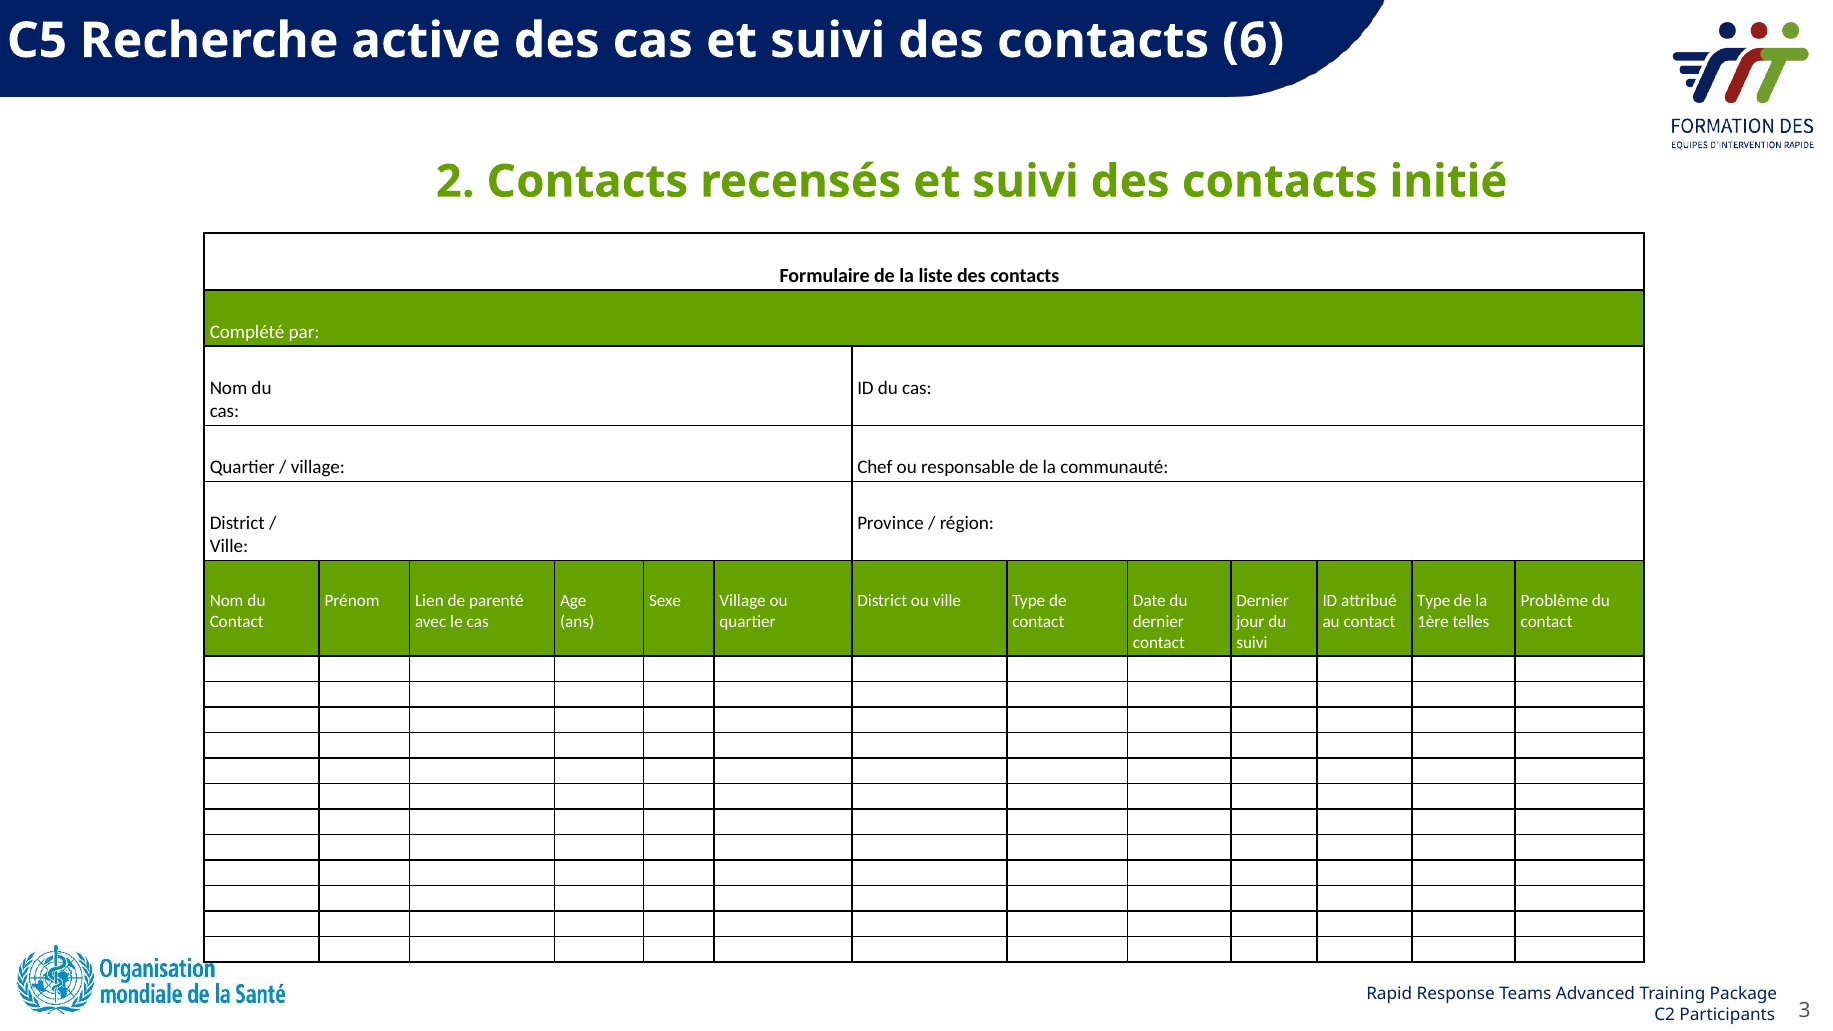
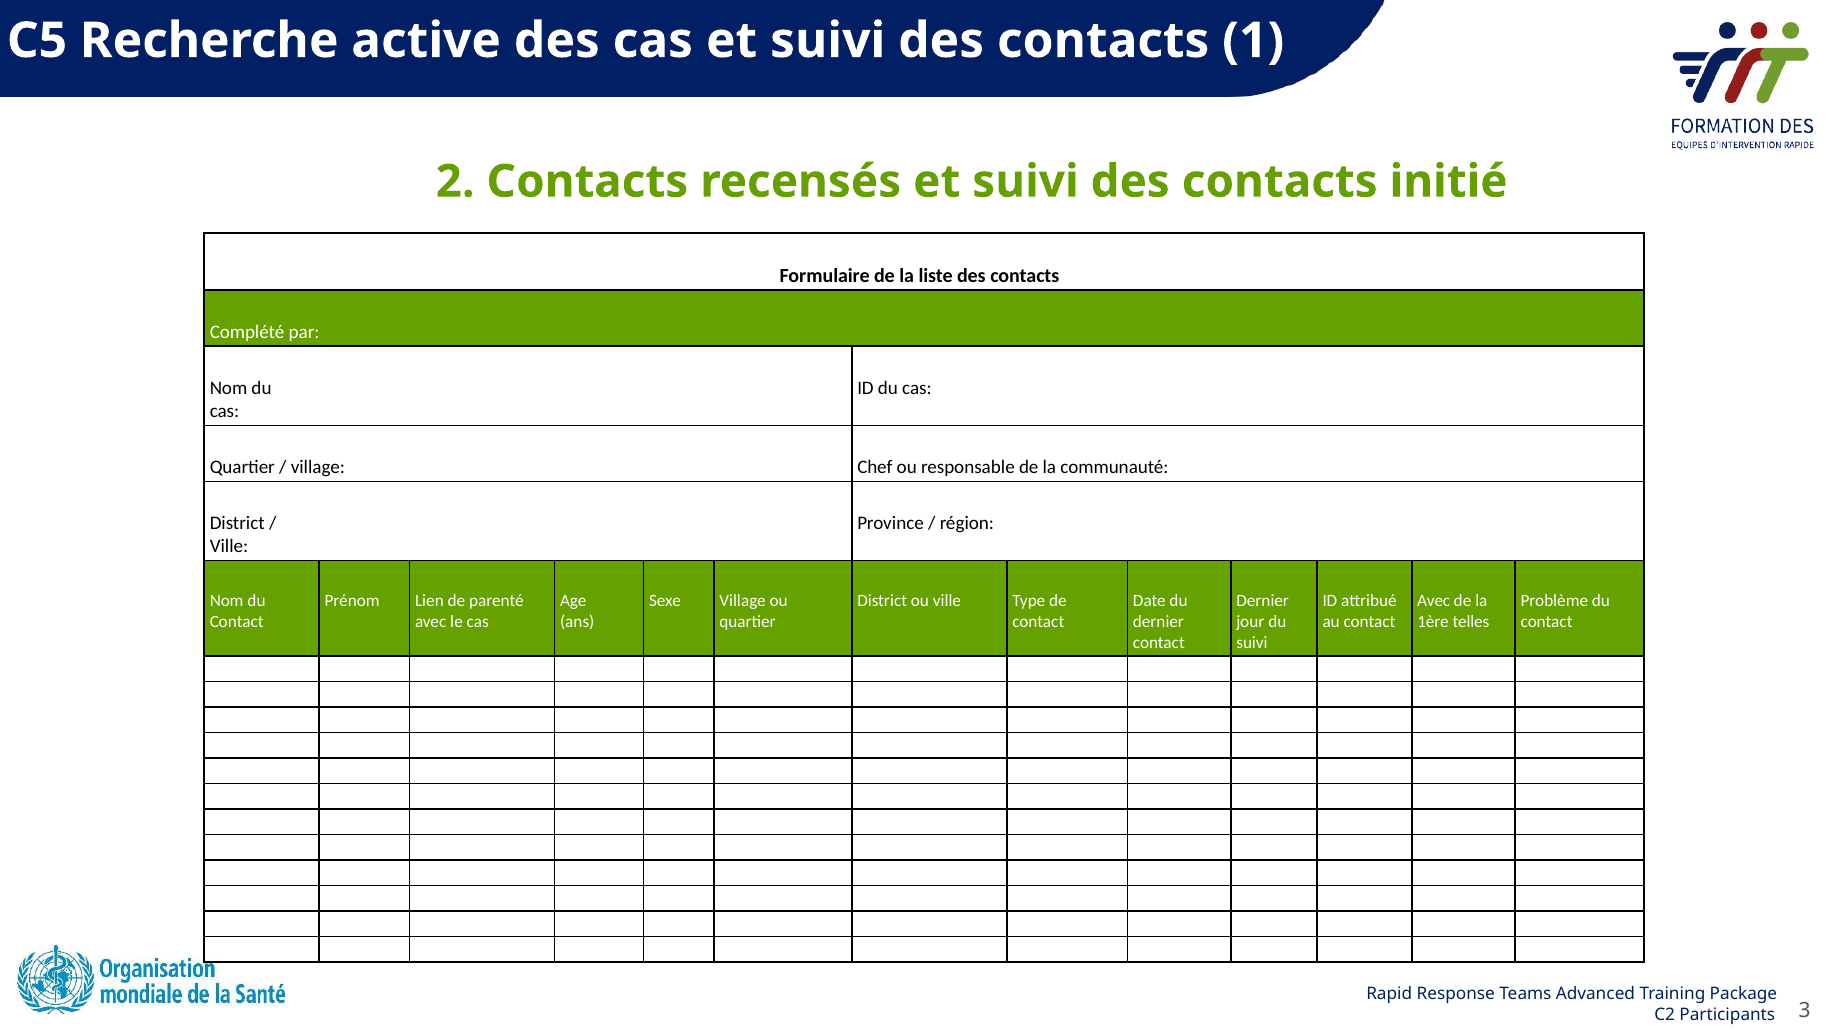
6: 6 -> 1
Type at (1434, 601): Type -> Avec
